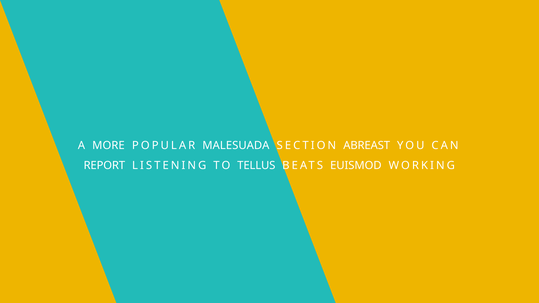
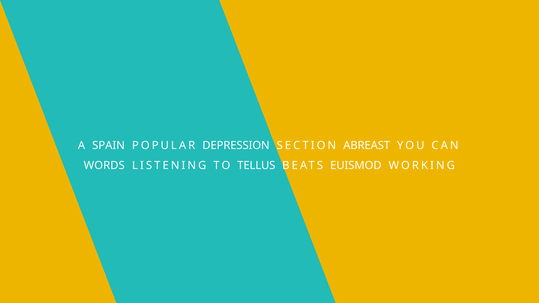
MORE: MORE -> SPAIN
MALESUADA: MALESUADA -> DEPRESSION
REPORT: REPORT -> WORDS
